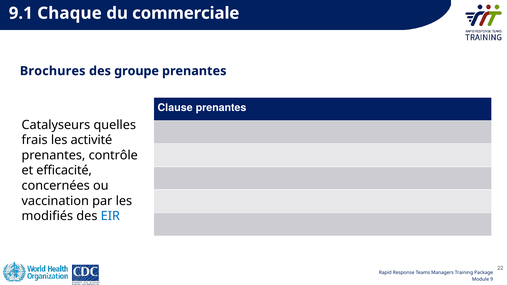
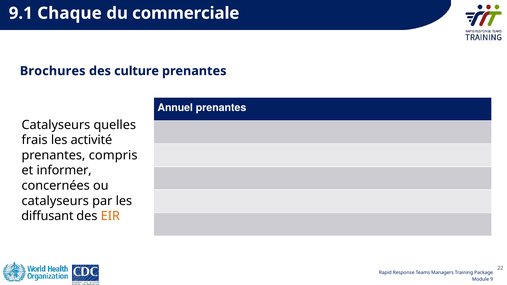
groupe: groupe -> culture
Clause: Clause -> Annuel
contrôle: contrôle -> compris
efficacité: efficacité -> informer
vaccination at (55, 201): vaccination -> catalyseurs
modifiés: modifiés -> diffusant
EIR colour: blue -> orange
